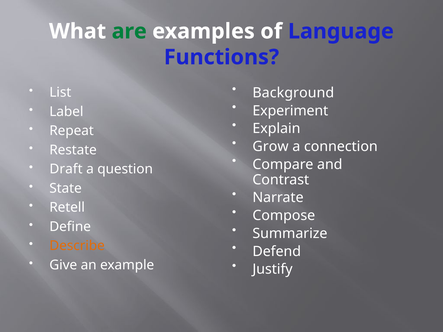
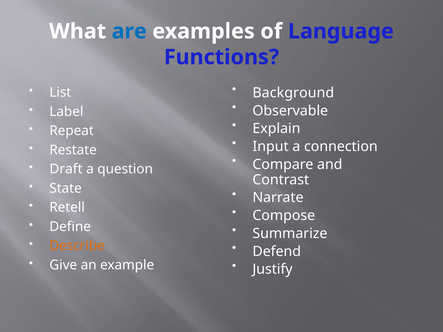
are colour: green -> blue
Experiment: Experiment -> Observable
Grow: Grow -> Input
